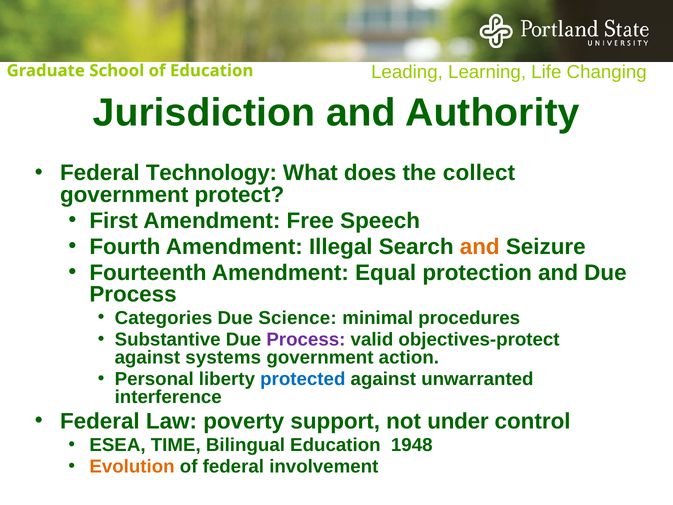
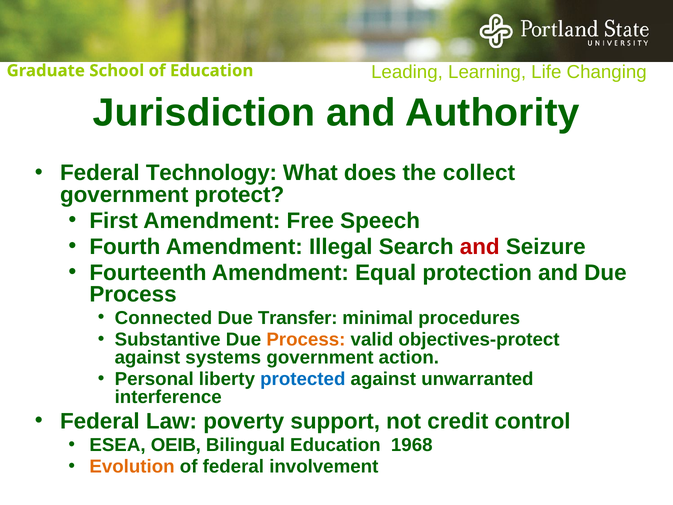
and at (480, 247) colour: orange -> red
Categories: Categories -> Connected
Science: Science -> Transfer
Process at (306, 339) colour: purple -> orange
under: under -> credit
TIME: TIME -> OEIB
1948: 1948 -> 1968
